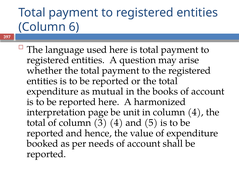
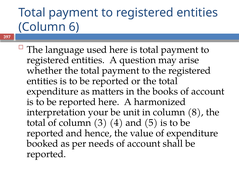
mutual: mutual -> matters
page: page -> your
column 4: 4 -> 8
